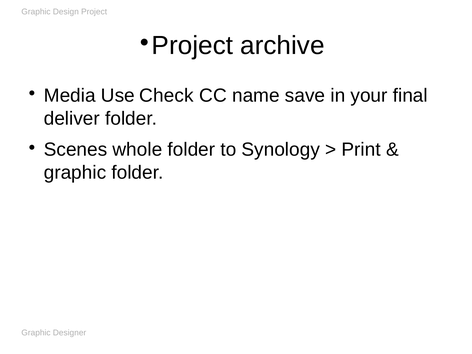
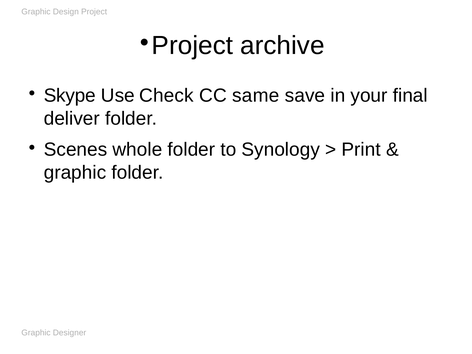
Media: Media -> Skype
name: name -> same
